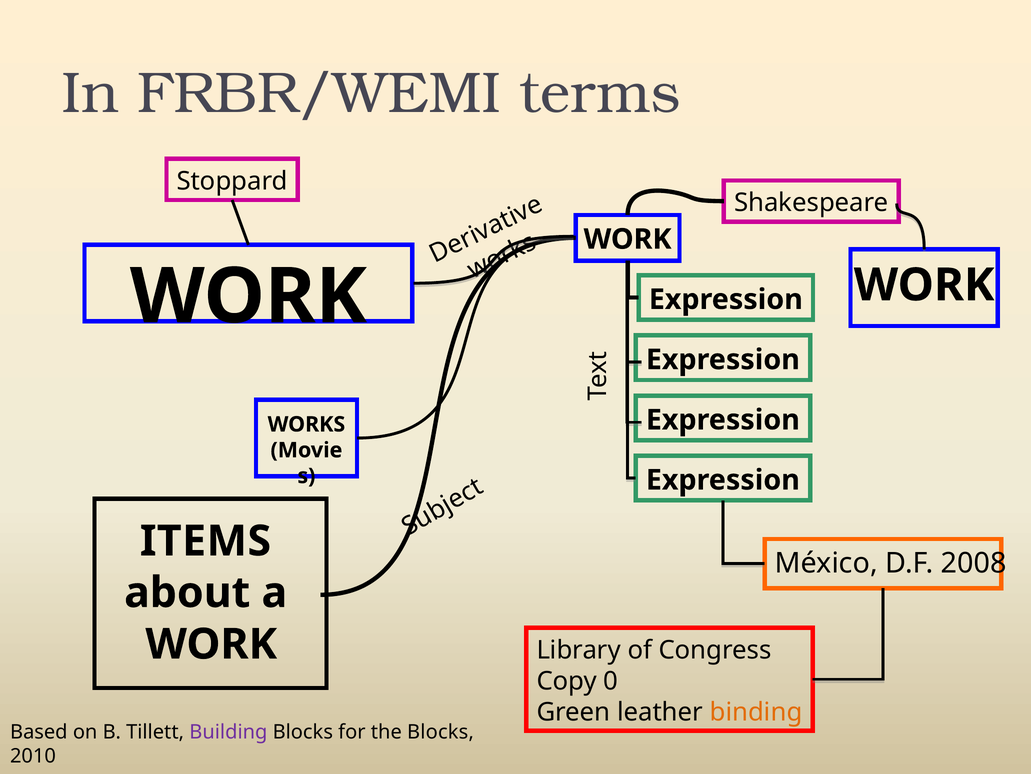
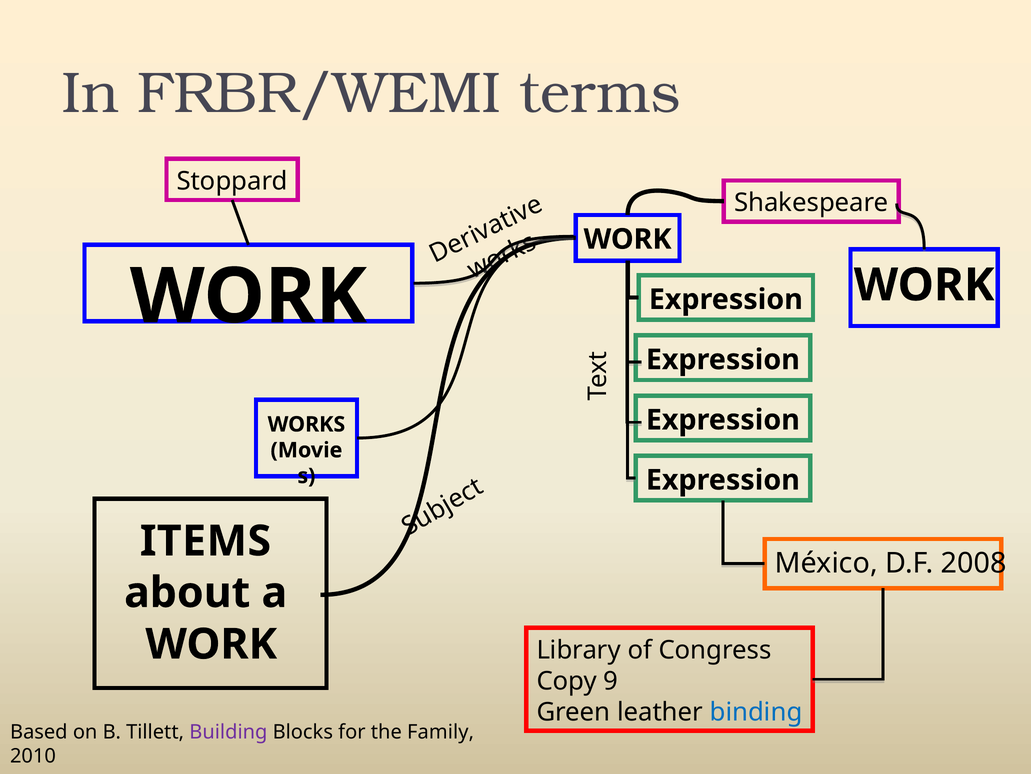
0: 0 -> 9
binding colour: orange -> blue
the Blocks: Blocks -> Family
